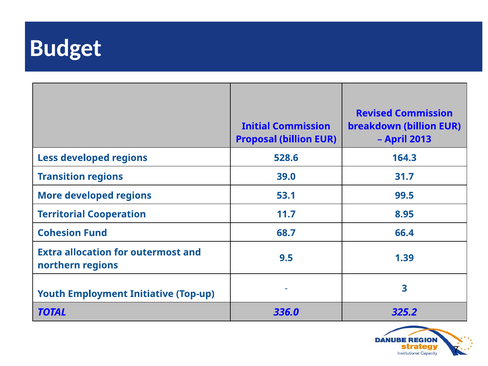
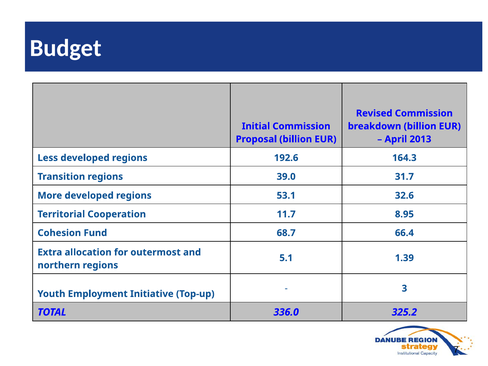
528.6: 528.6 -> 192.6
99.5: 99.5 -> 32.6
9.5: 9.5 -> 5.1
